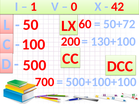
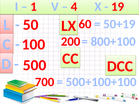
0: 0 -> 4
42: 42 -> 19
50+72: 50+72 -> 50+19
130+100: 130+100 -> 800+100
